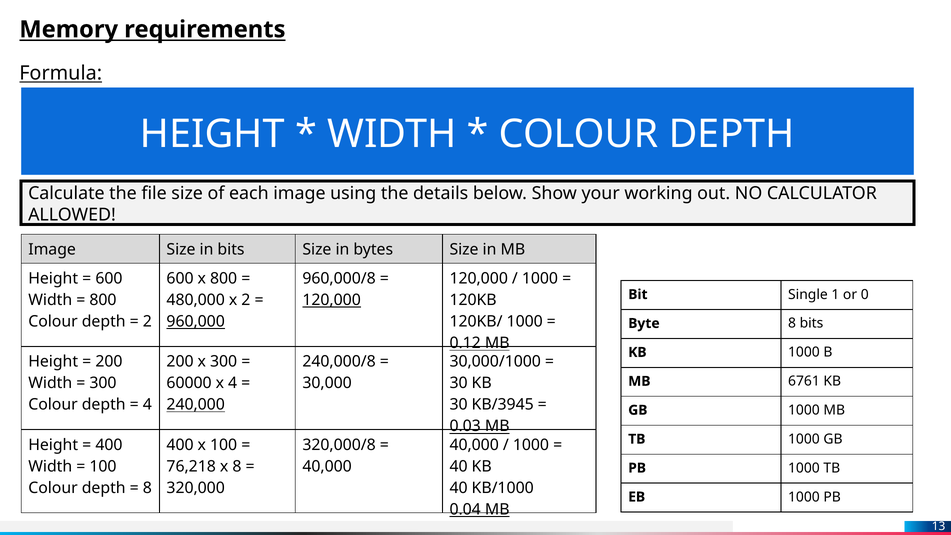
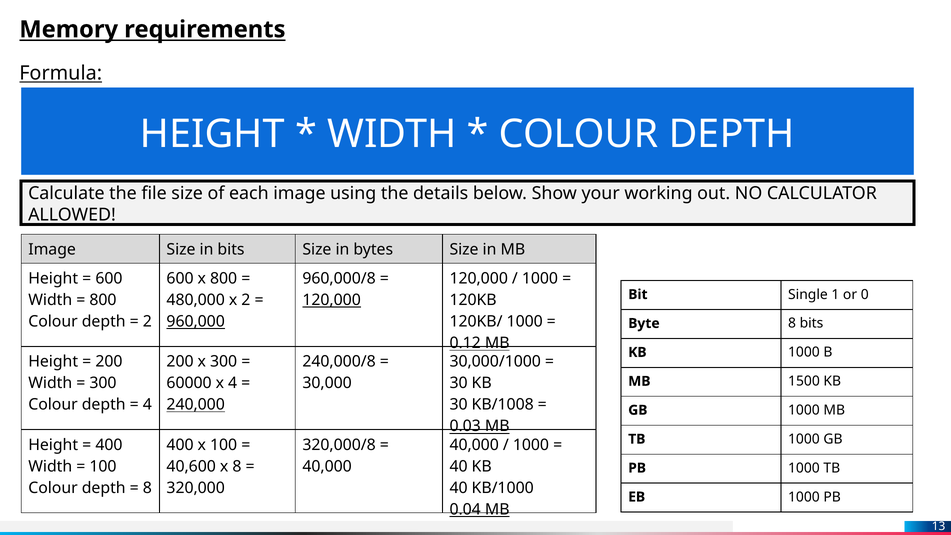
6761: 6761 -> 1500
KB/3945: KB/3945 -> KB/1008
76,218: 76,218 -> 40,600
